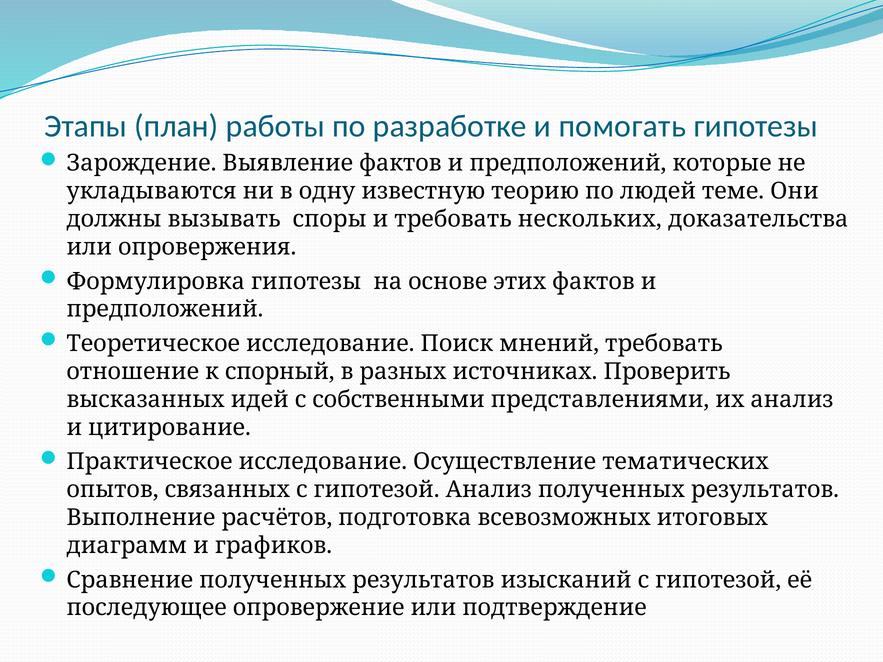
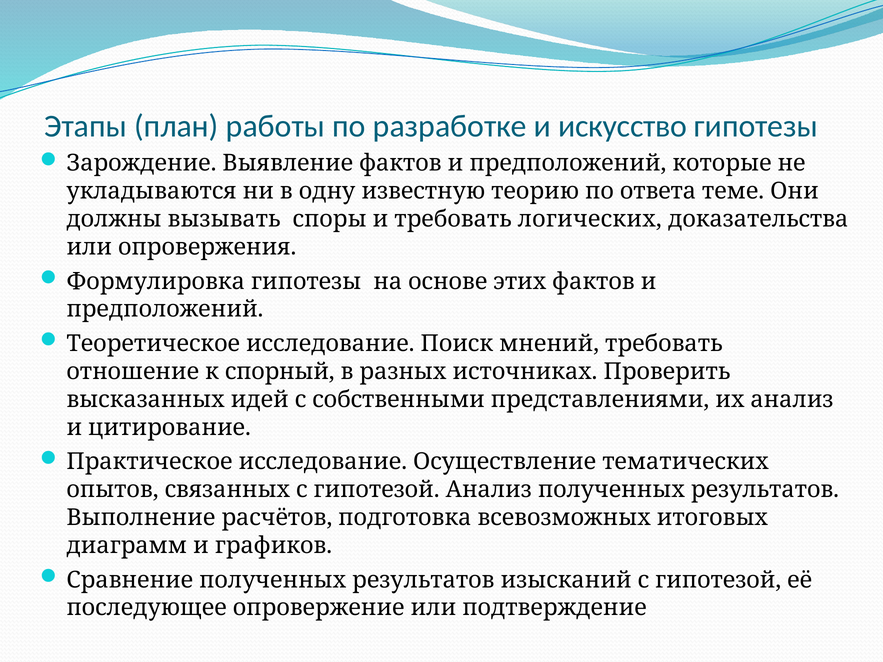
помогать: помогать -> искусство
людей: людей -> ответа
нескольких: нескольких -> логических
